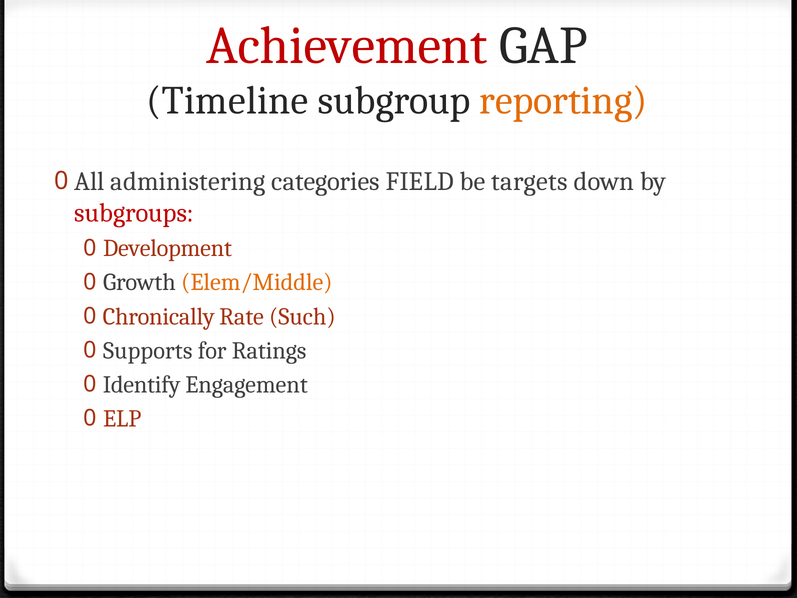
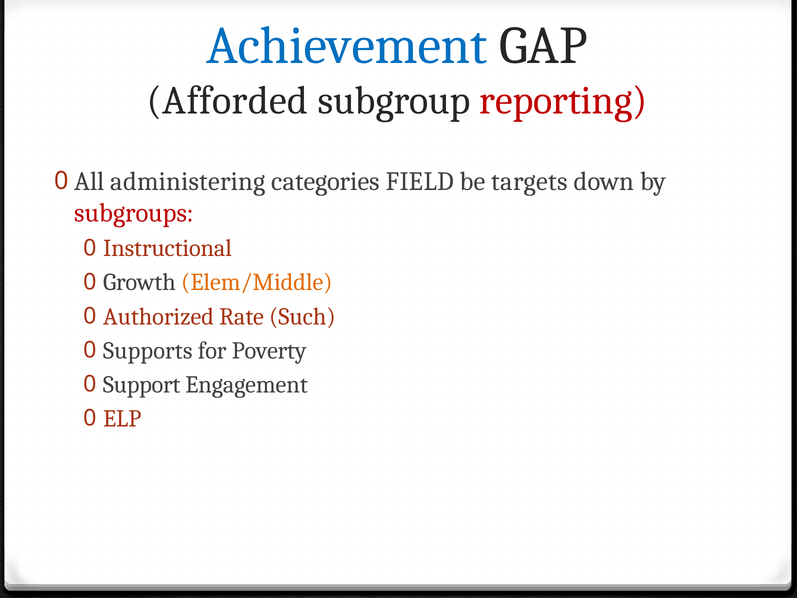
Achievement colour: red -> blue
Timeline: Timeline -> Afforded
reporting colour: orange -> red
Development: Development -> Instructional
Chronically: Chronically -> Authorized
Ratings: Ratings -> Poverty
Identify: Identify -> Support
